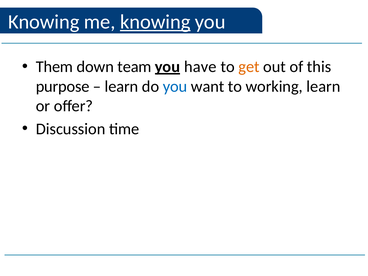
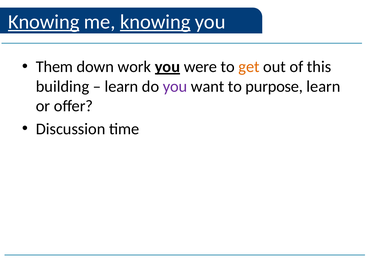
Knowing at (44, 22) underline: none -> present
team: team -> work
have: have -> were
purpose: purpose -> building
you at (175, 86) colour: blue -> purple
working: working -> purpose
